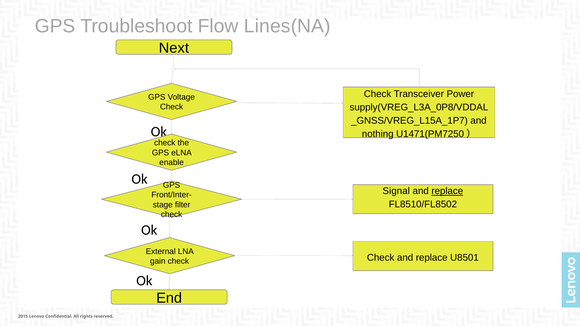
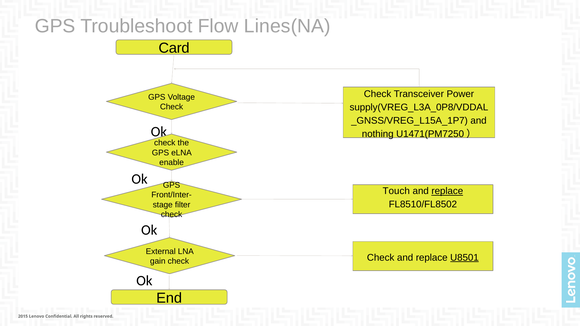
Next: Next -> Card
Signal: Signal -> Touch
U8501 underline: none -> present
